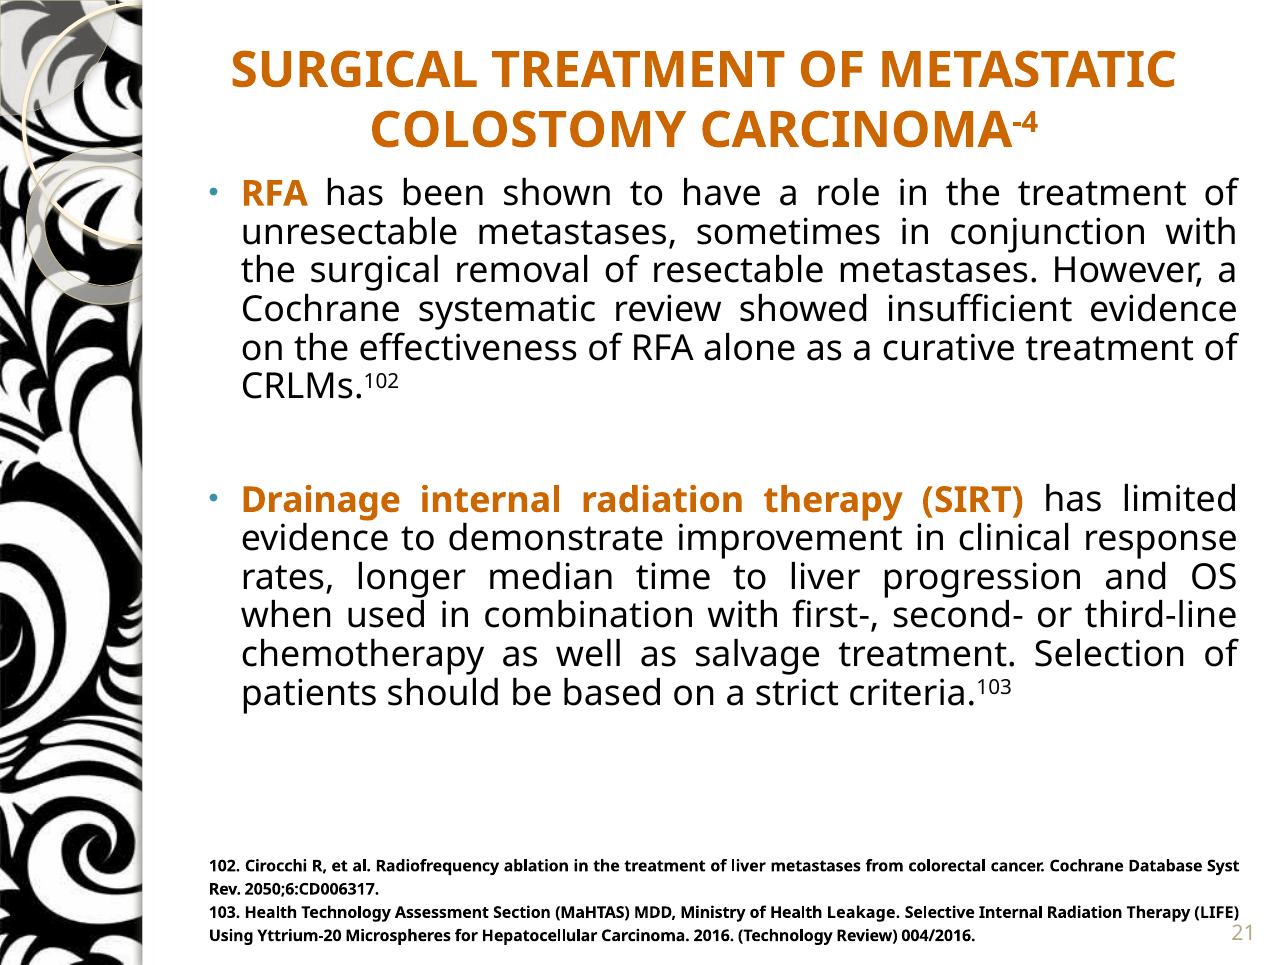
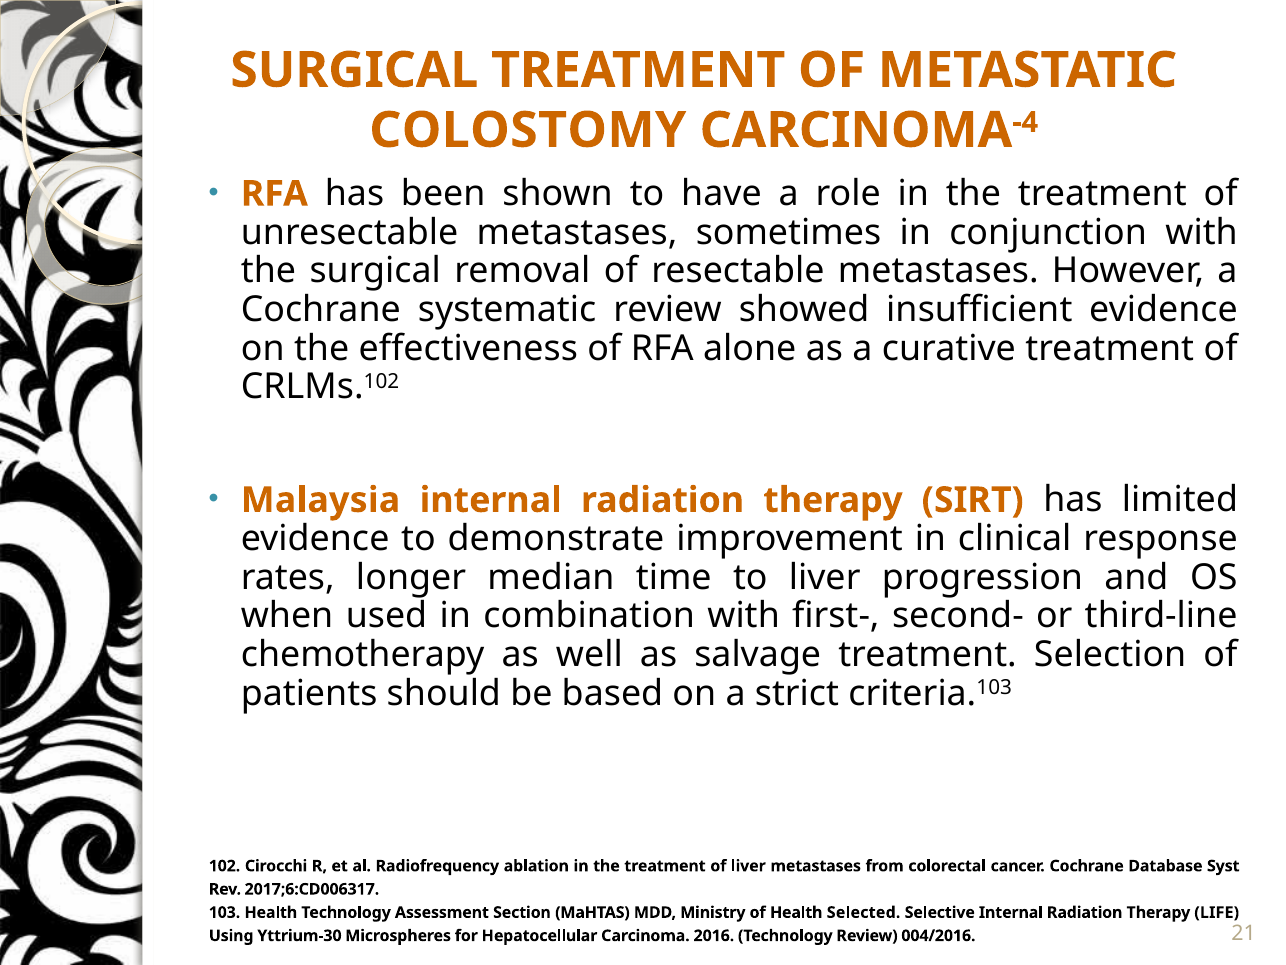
Drainage: Drainage -> Malaysia
2050;6:CD006317: 2050;6:CD006317 -> 2017;6:CD006317
Leakage: Leakage -> Selected
Yttrium-20: Yttrium-20 -> Yttrium-30
